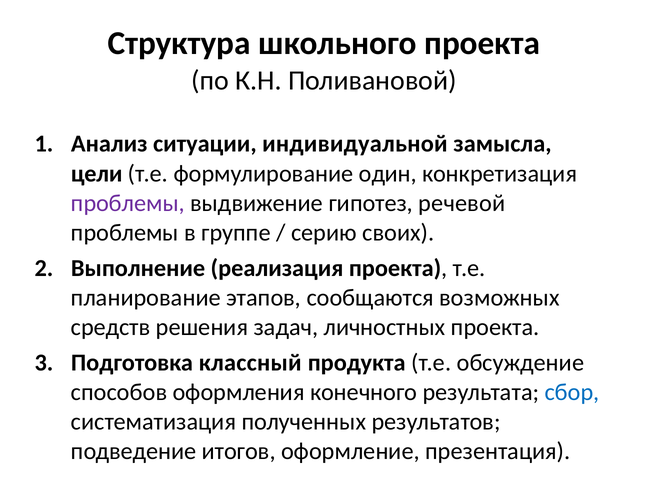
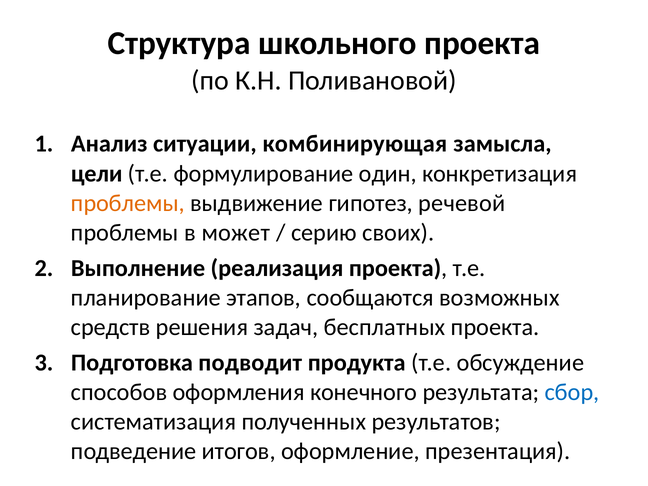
индивидуальной: индивидуальной -> комбинирующая
проблемы at (128, 203) colour: purple -> orange
группе: группе -> может
личностных: личностных -> бесплатных
классный: классный -> подводит
